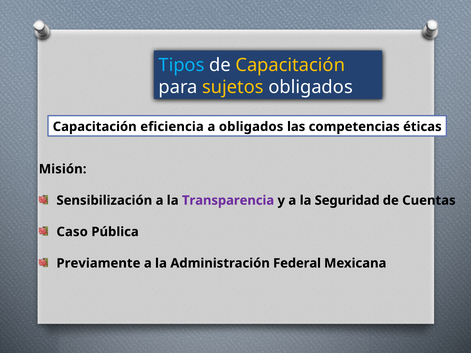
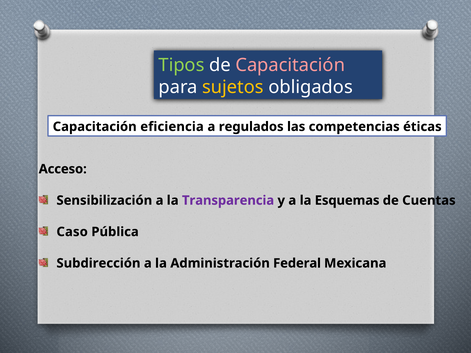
Tipos colour: light blue -> light green
Capacitación at (290, 65) colour: yellow -> pink
a obligados: obligados -> regulados
Misión: Misión -> Acceso
Seguridad: Seguridad -> Esquemas
Previamente: Previamente -> Subdirección
